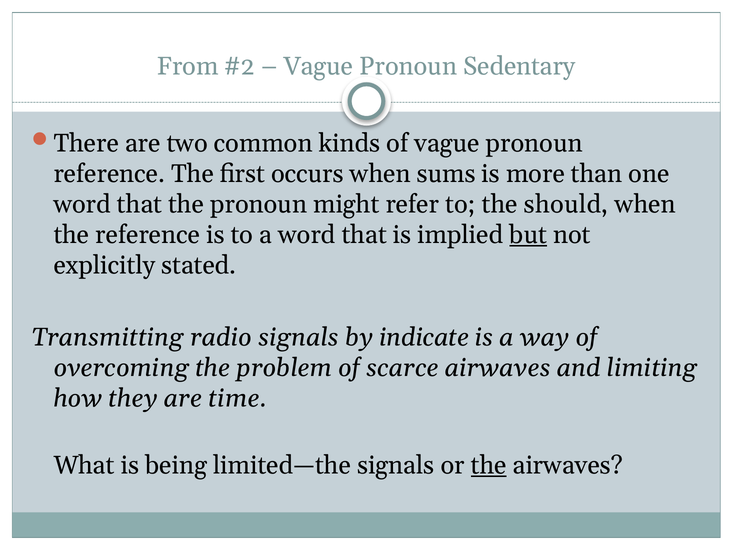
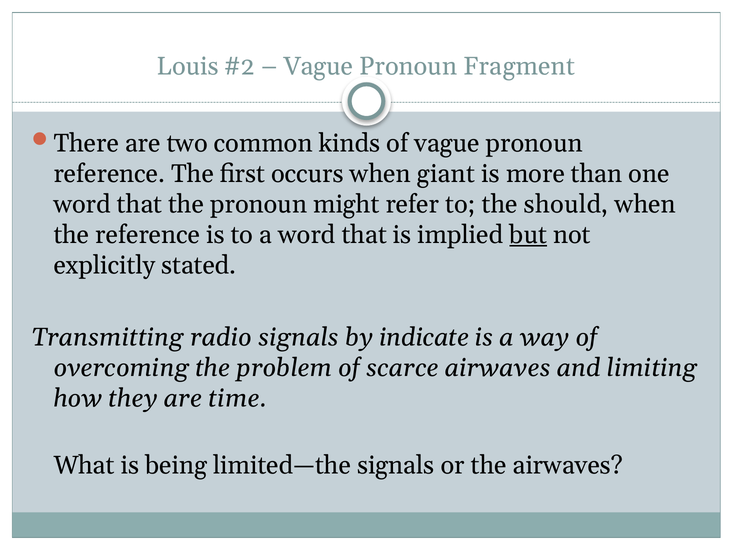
From: From -> Louis
Sedentary: Sedentary -> Fragment
sums: sums -> giant
the at (489, 465) underline: present -> none
